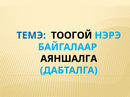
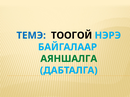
АЯНШАЛГА colour: black -> green
